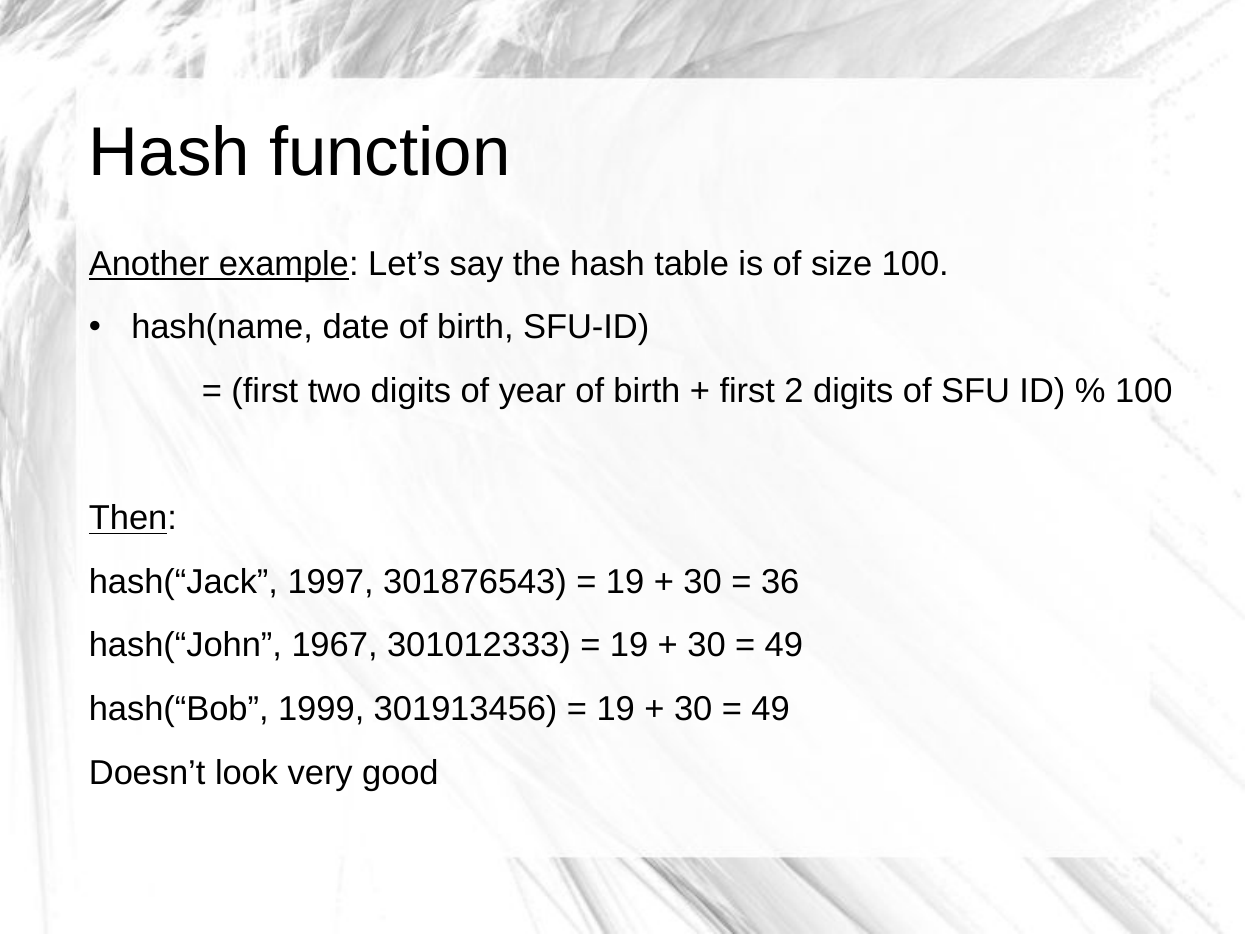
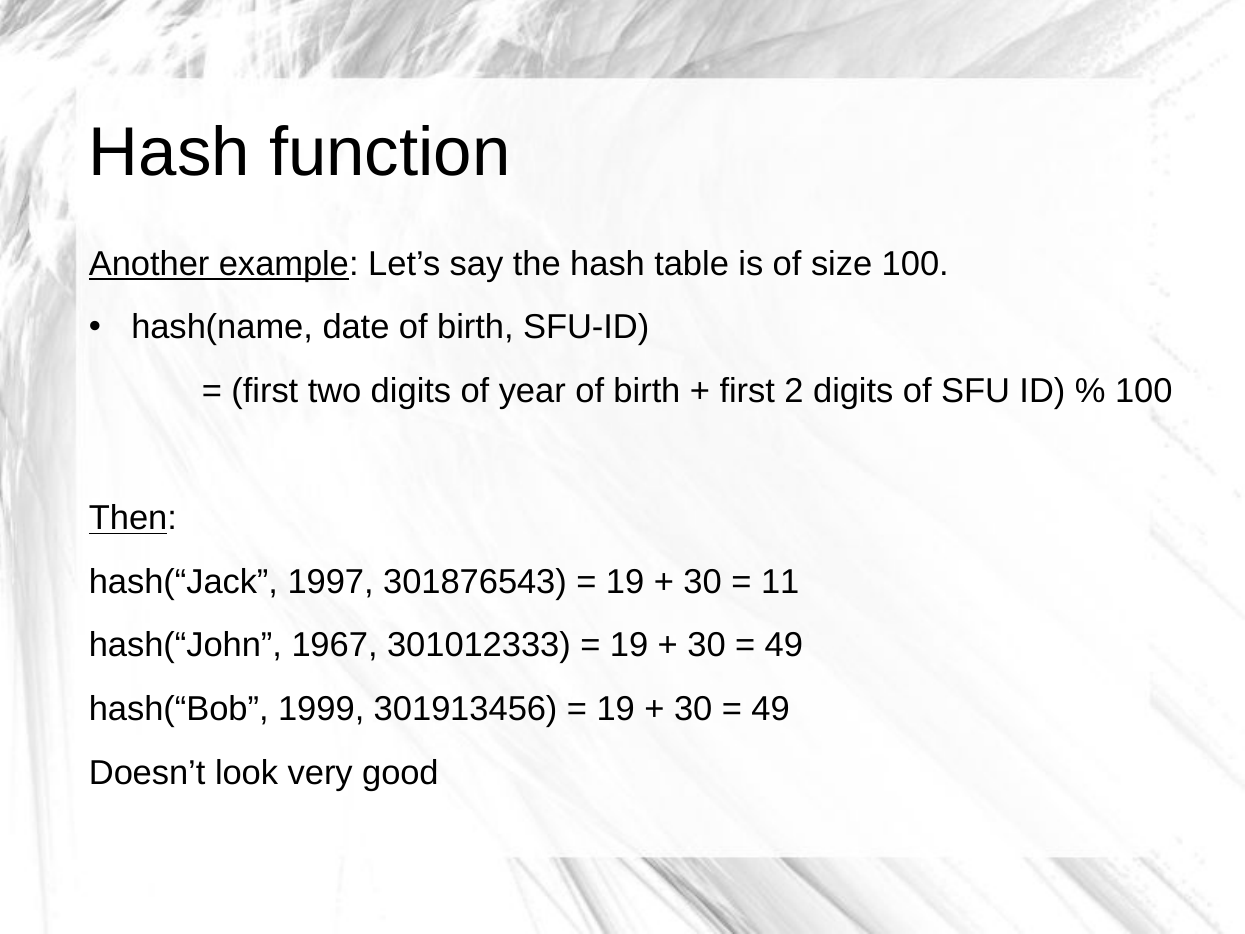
36: 36 -> 11
